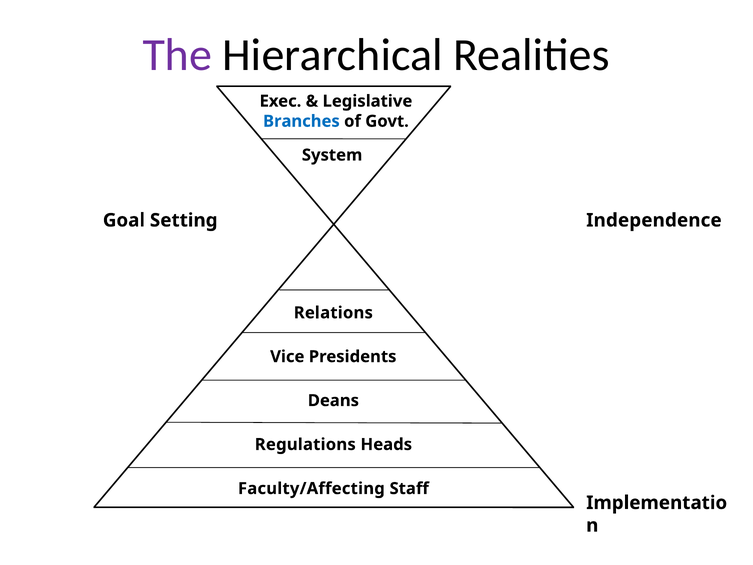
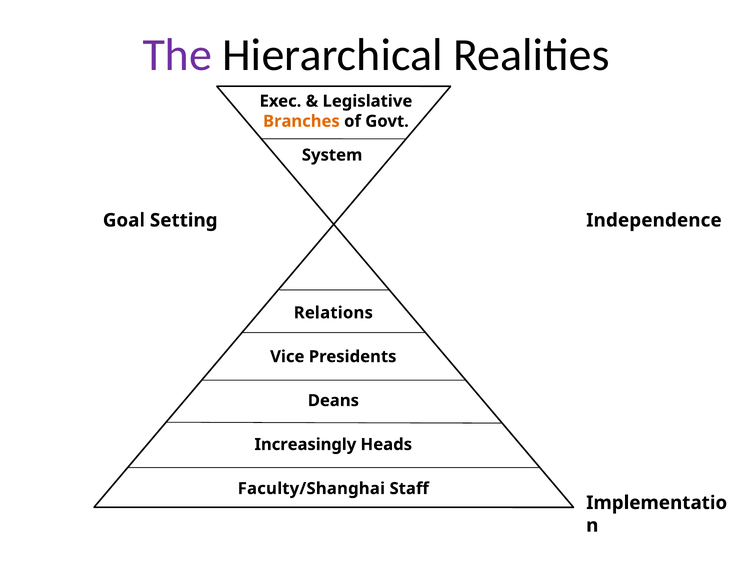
Branches colour: blue -> orange
Regulations: Regulations -> Increasingly
Faculty/Affecting: Faculty/Affecting -> Faculty/Shanghai
